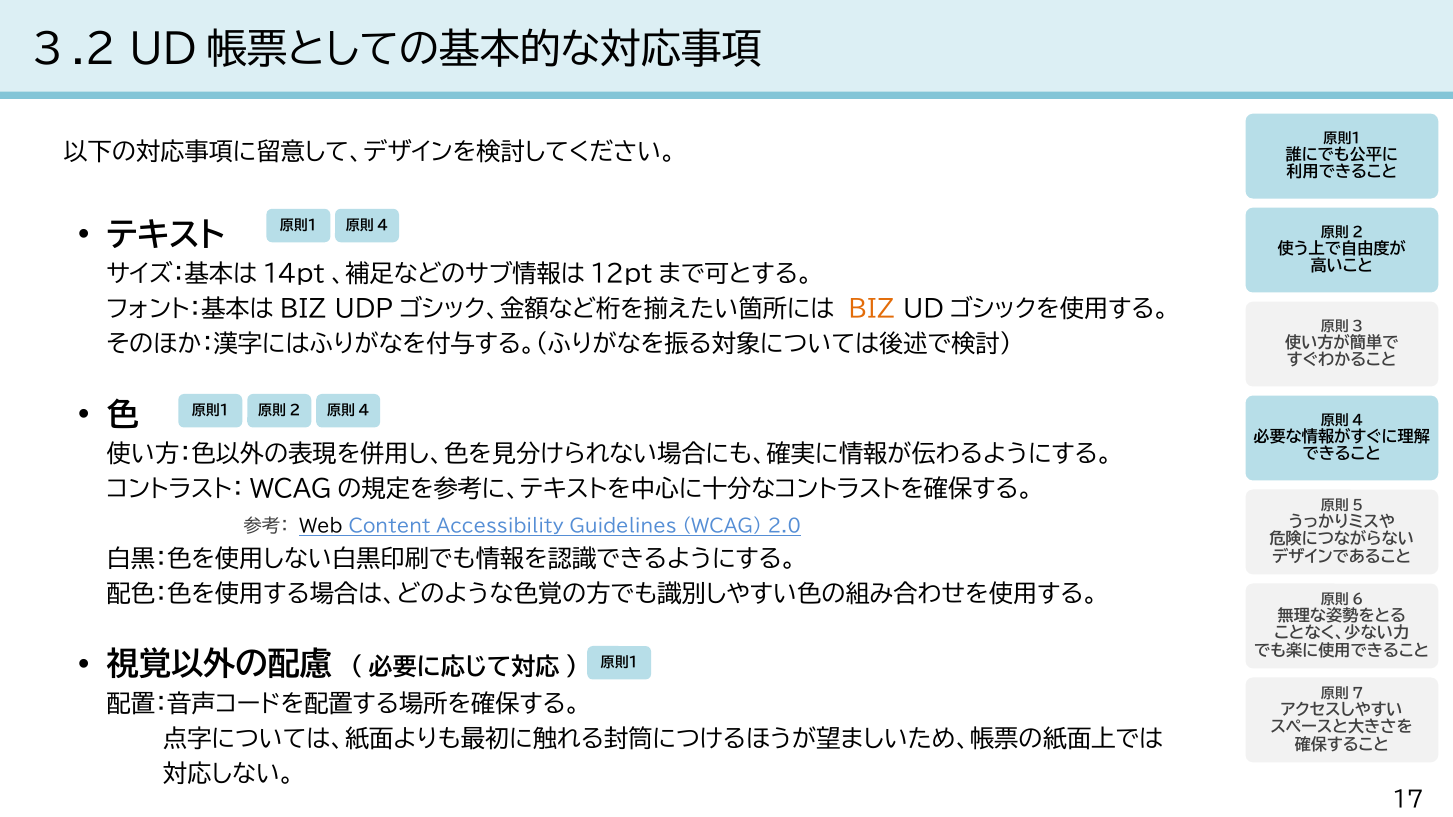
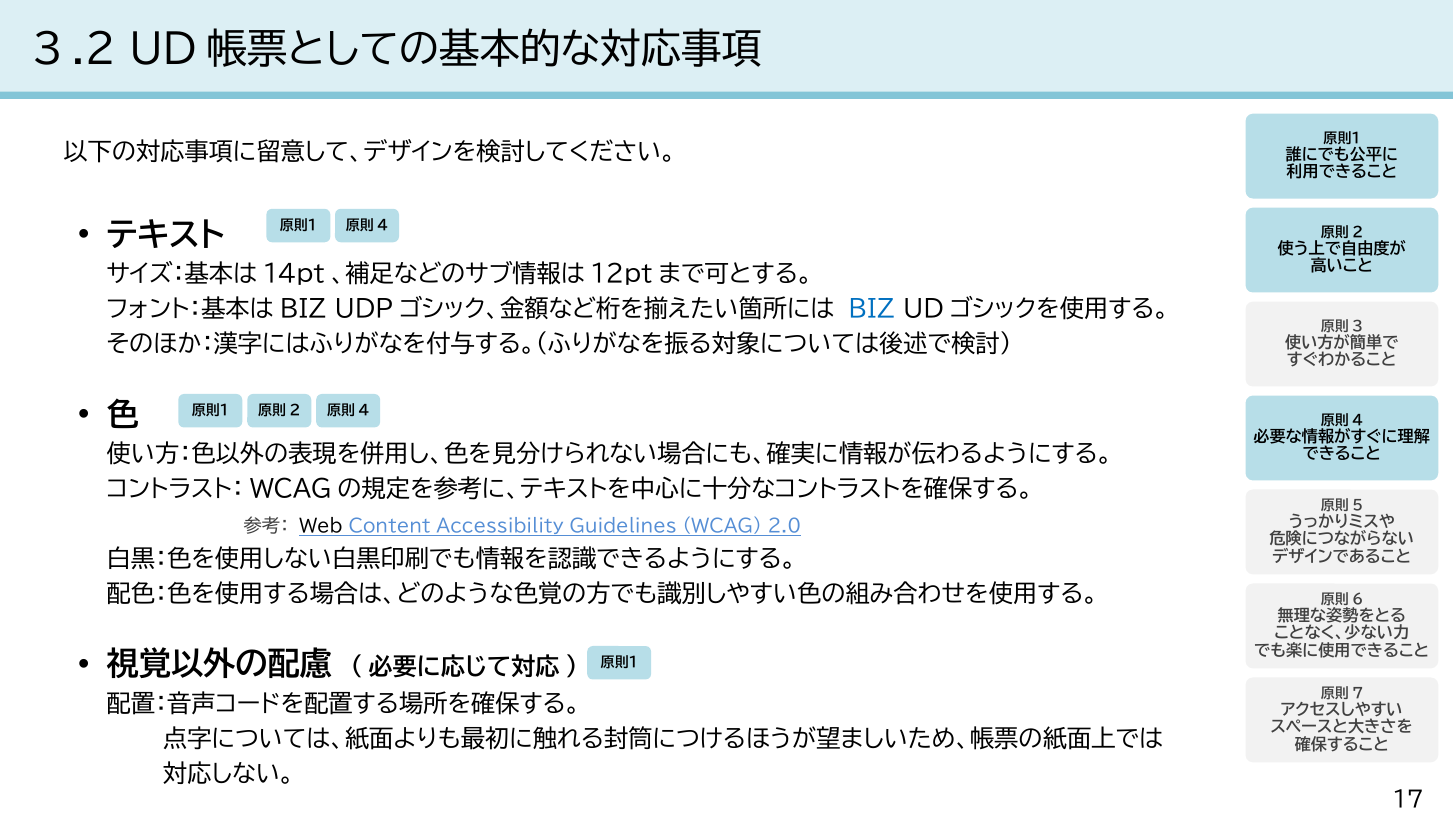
BIZ at (872, 310) colour: orange -> blue
